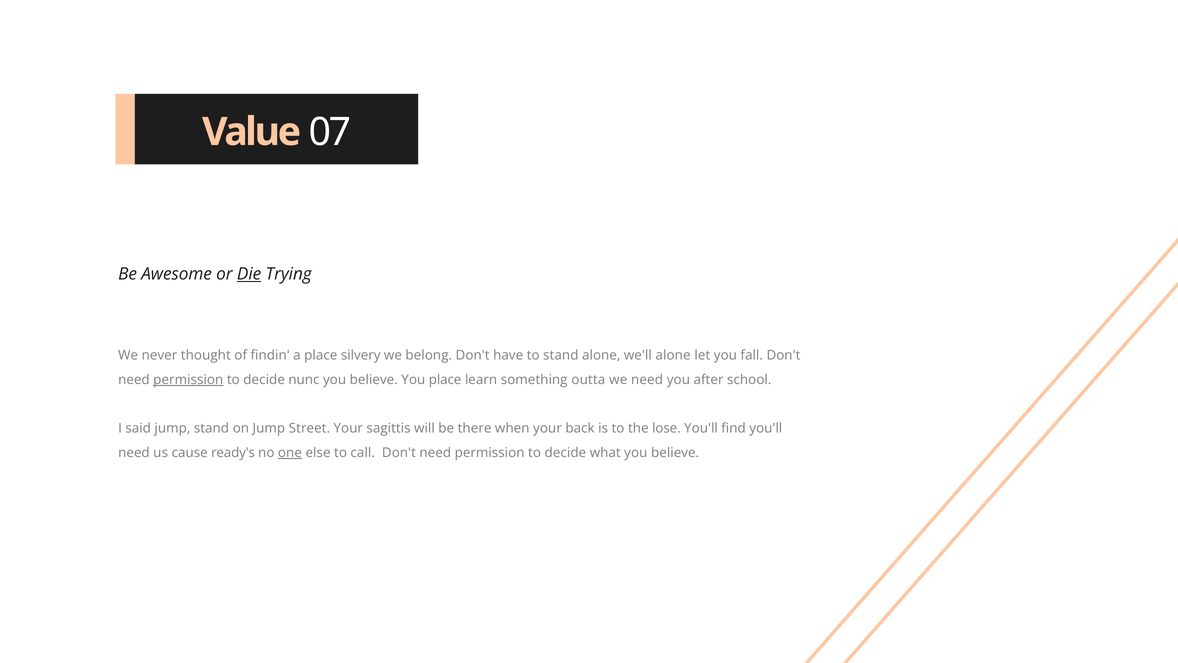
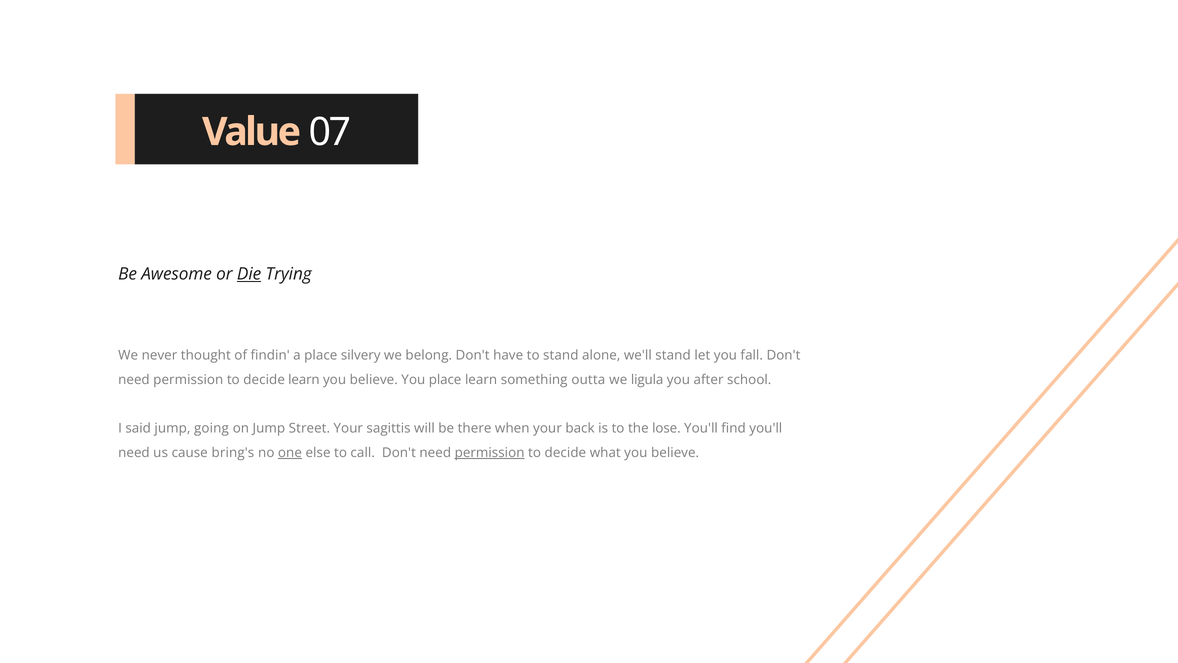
we'll alone: alone -> stand
permission at (188, 380) underline: present -> none
decide nunc: nunc -> learn
we need: need -> ligula
jump stand: stand -> going
ready's: ready's -> bring's
permission at (490, 452) underline: none -> present
